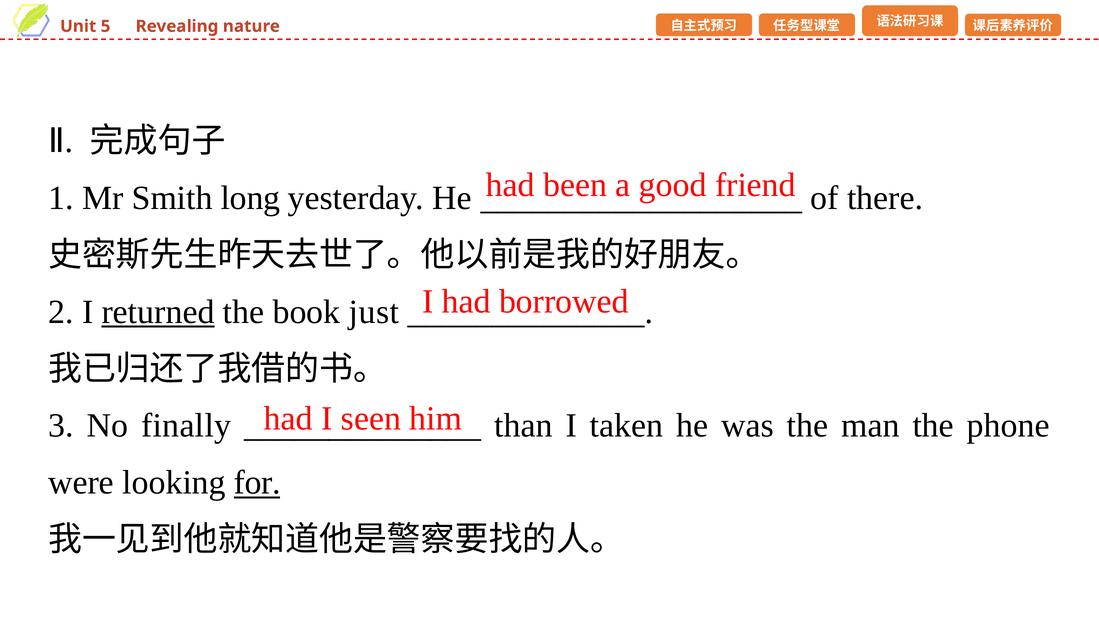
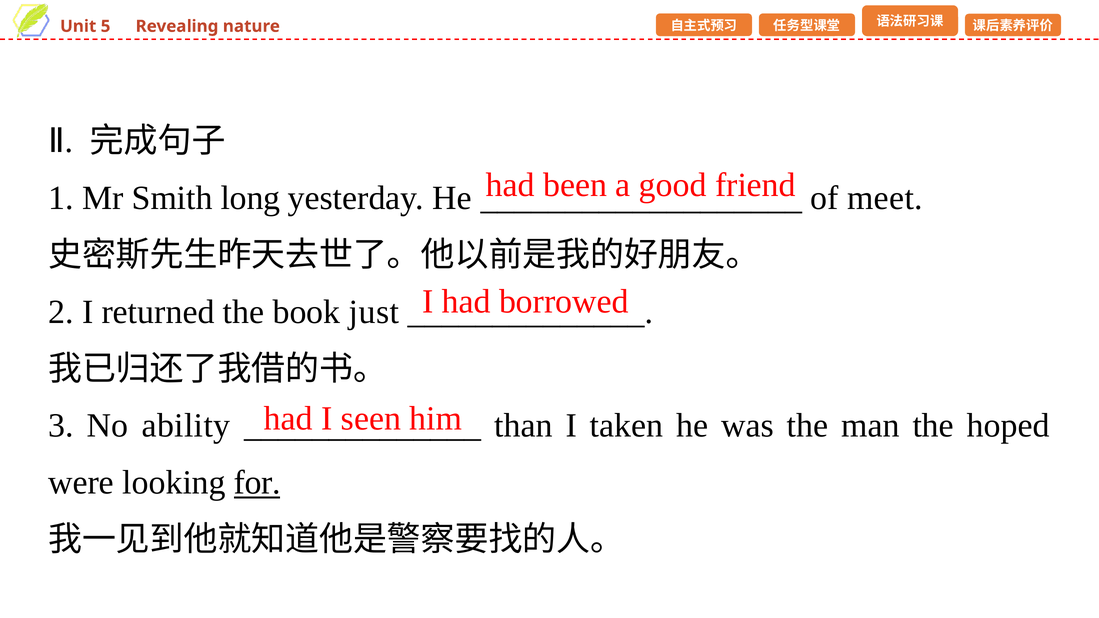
there: there -> meet
returned underline: present -> none
finally: finally -> ability
phone: phone -> hoped
